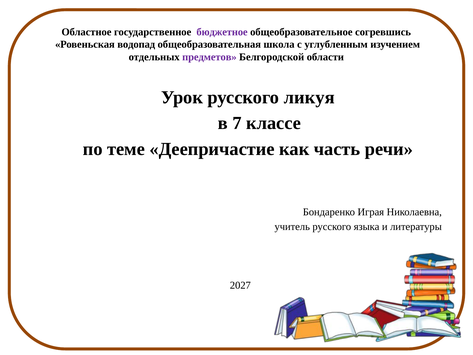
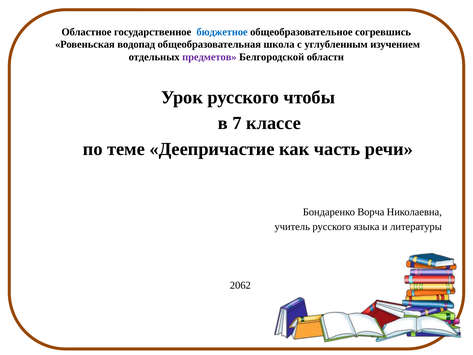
бюджетное colour: purple -> blue
ликуя: ликуя -> чтобы
Играя: Играя -> Ворча
2027: 2027 -> 2062
